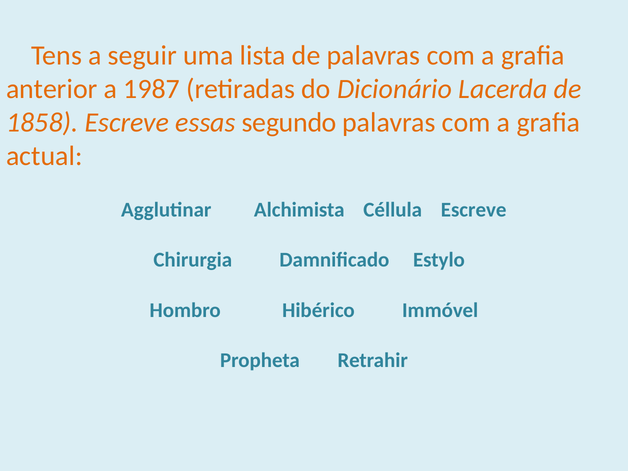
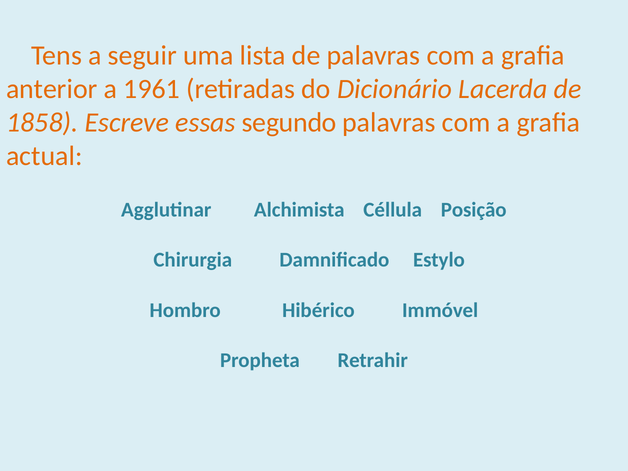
1987: 1987 -> 1961
Céllula Escreve: Escreve -> Posição
